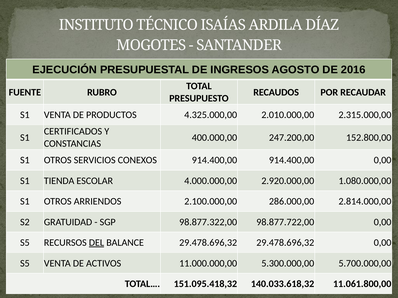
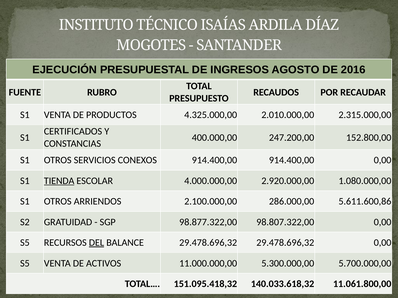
TIENDA underline: none -> present
2.814.000,00: 2.814.000,00 -> 5.611.600,86
98.877.722,00: 98.877.722,00 -> 98.807.322,00
